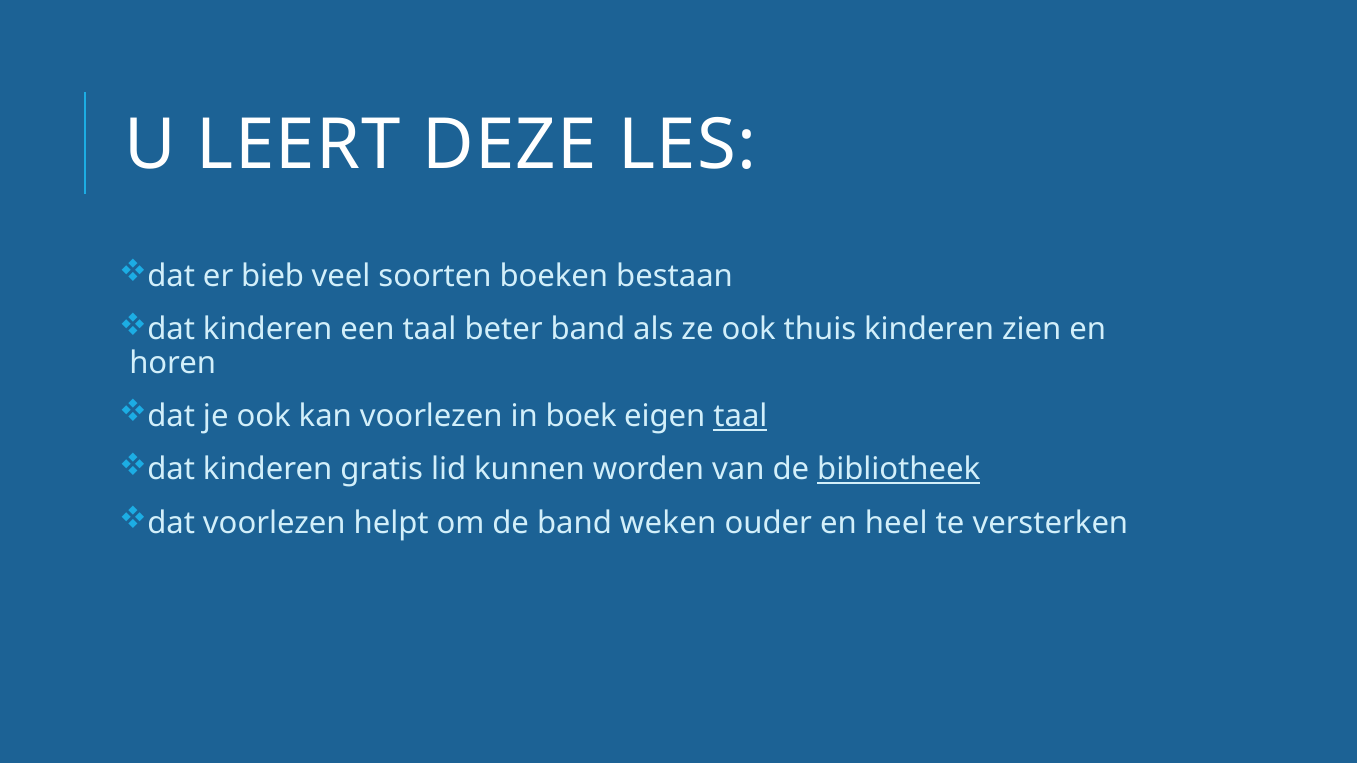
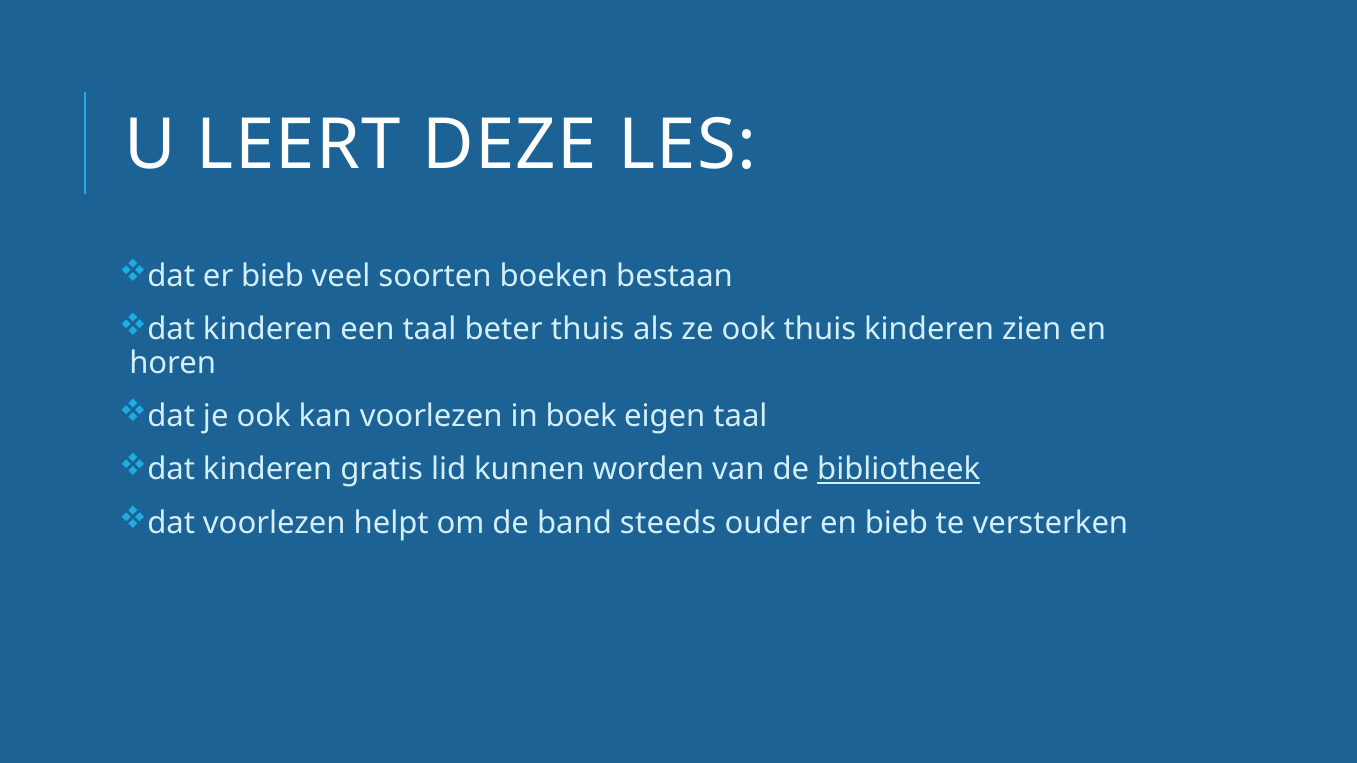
beter band: band -> thuis
taal at (740, 416) underline: present -> none
weken: weken -> steeds
en heel: heel -> bieb
